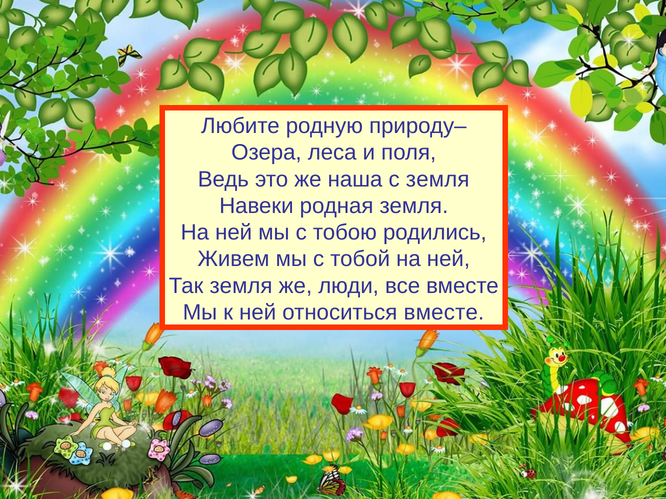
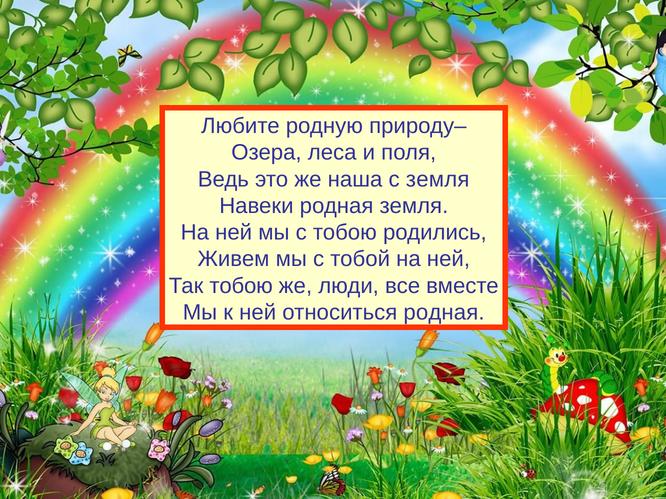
Так земля: земля -> тобою
относиться вместе: вместе -> родная
